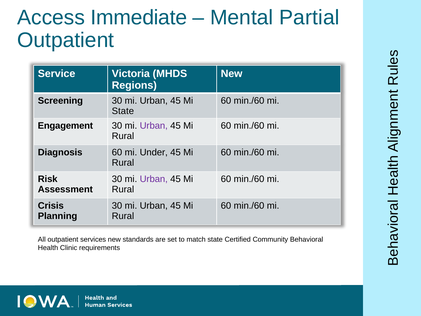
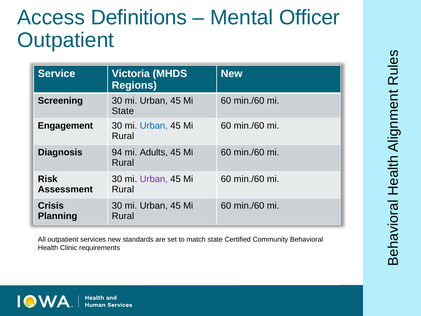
Immediate: Immediate -> Definitions
Partial: Partial -> Officer
Urban at (154, 126) colour: purple -> blue
Diagnosis 60: 60 -> 94
Under: Under -> Adults
